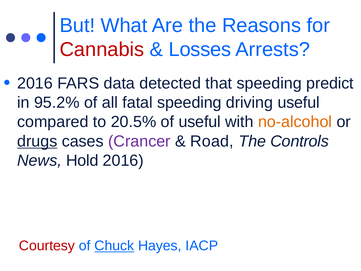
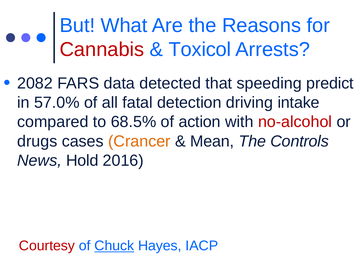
Losses: Losses -> Toxicol
2016 at (35, 83): 2016 -> 2082
95.2%: 95.2% -> 57.0%
fatal speeding: speeding -> detection
driving useful: useful -> intake
20.5%: 20.5% -> 68.5%
of useful: useful -> action
no-alcohol colour: orange -> red
drugs underline: present -> none
Crancer colour: purple -> orange
Road: Road -> Mean
